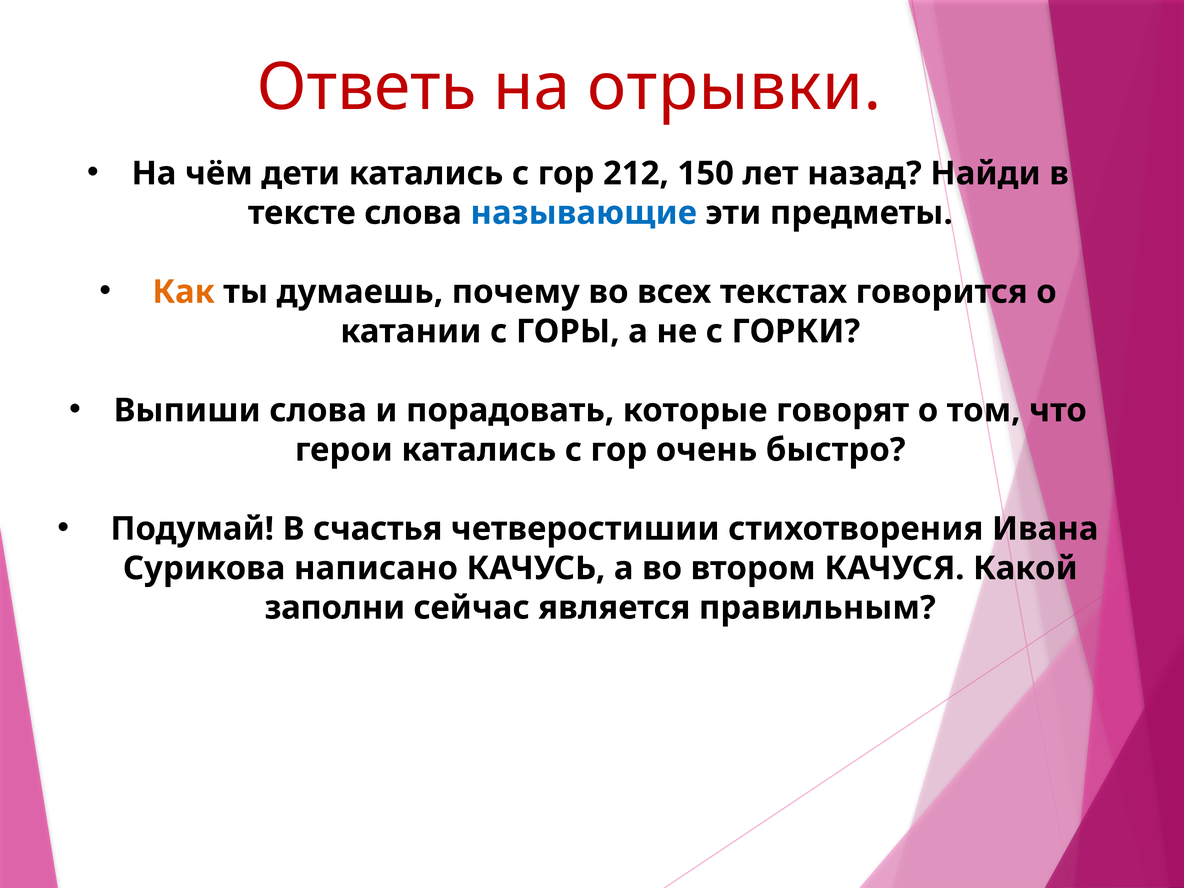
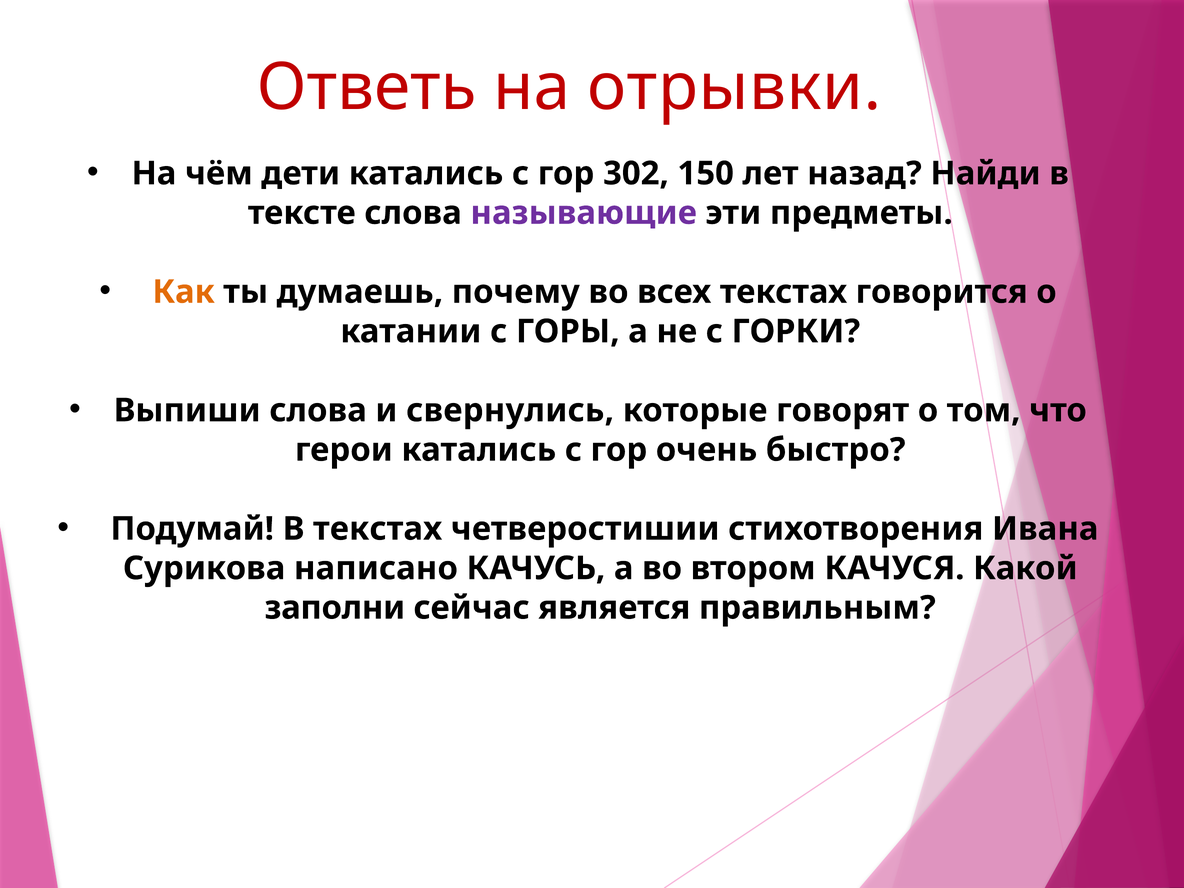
212: 212 -> 302
называющие colour: blue -> purple
порадовать: порадовать -> свернулись
В счастья: счастья -> текстах
